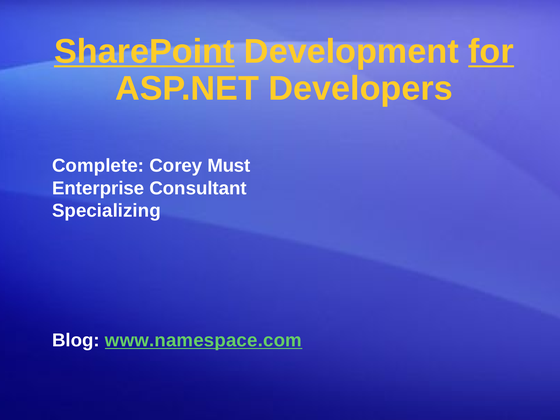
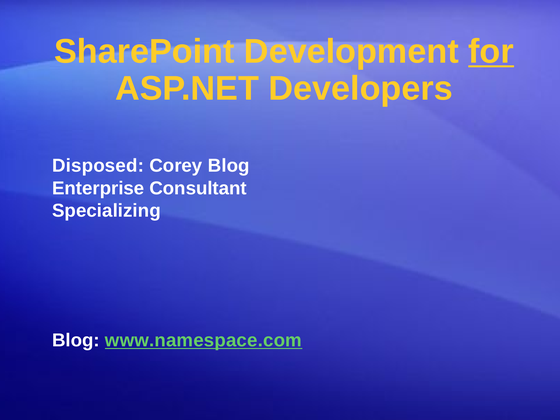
SharePoint underline: present -> none
Complete: Complete -> Disposed
Corey Must: Must -> Blog
